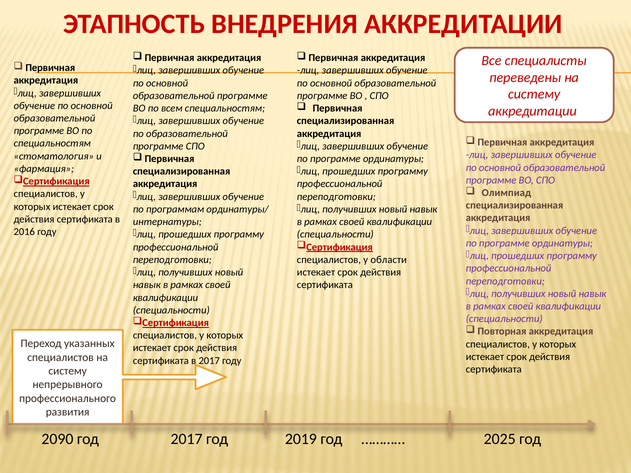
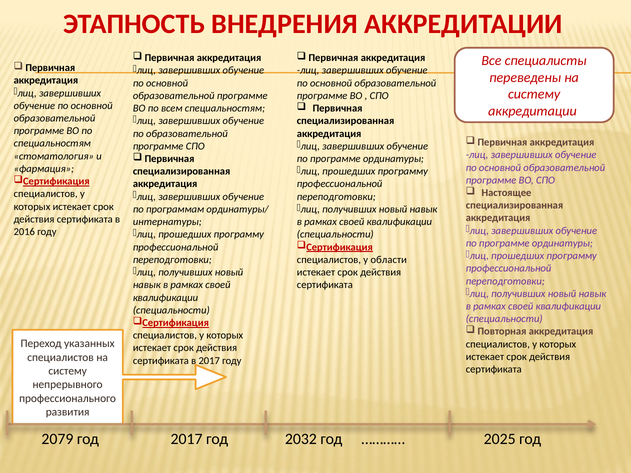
Олимпиад: Олимпиад -> Настоящее
2090: 2090 -> 2079
2019: 2019 -> 2032
